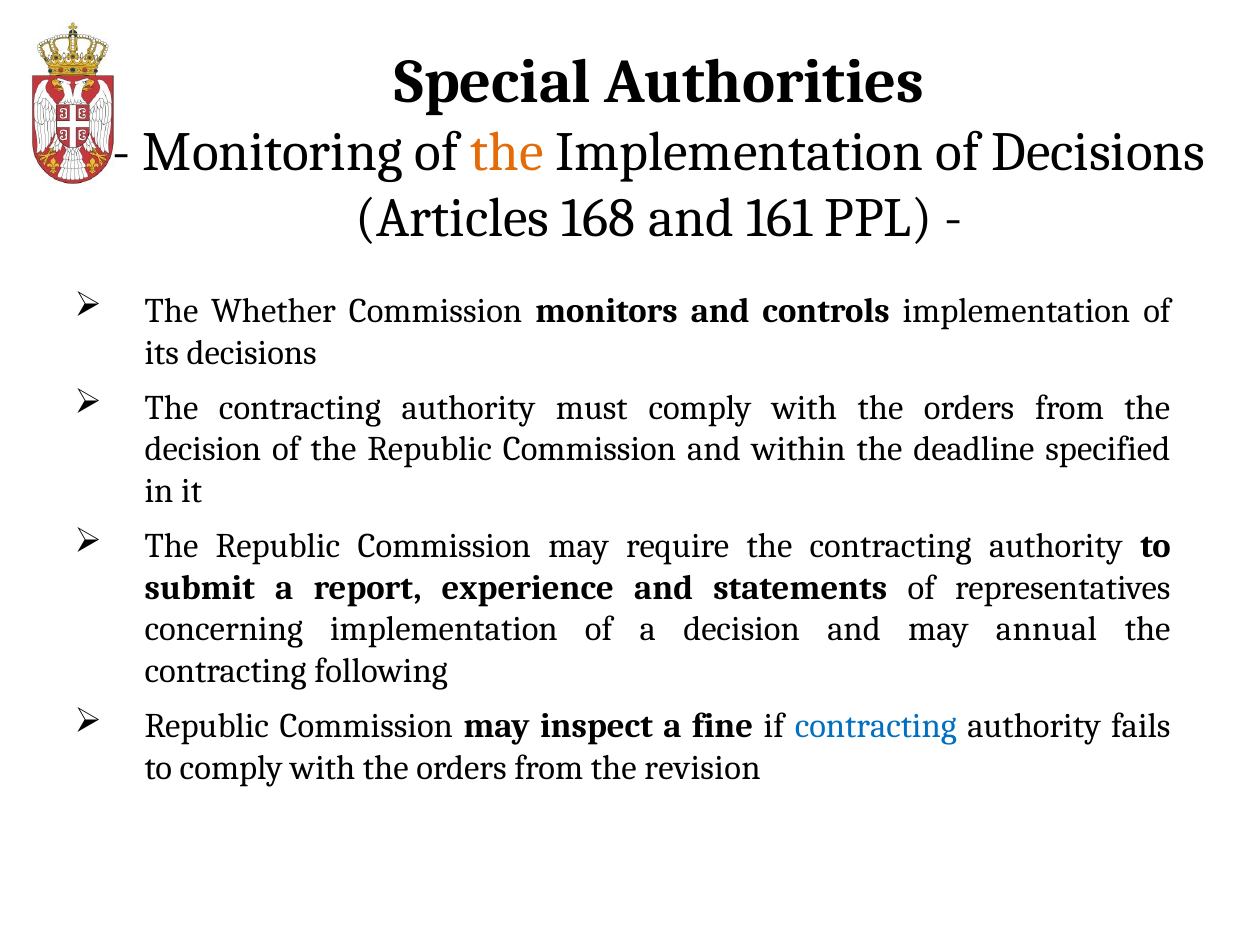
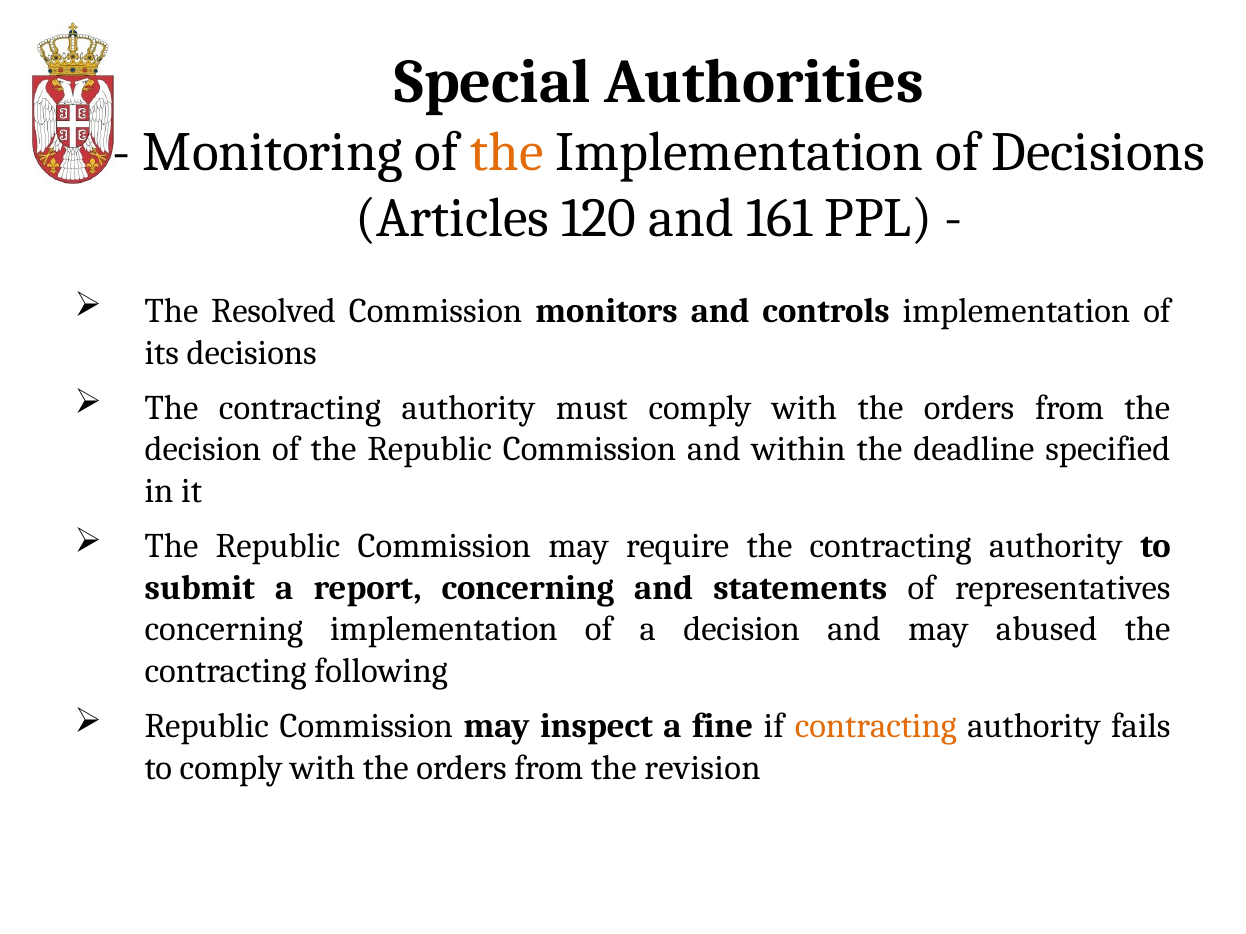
168: 168 -> 120
Whether: Whether -> Resolved
report experience: experience -> concerning
annual: annual -> abused
contracting at (876, 727) colour: blue -> orange
